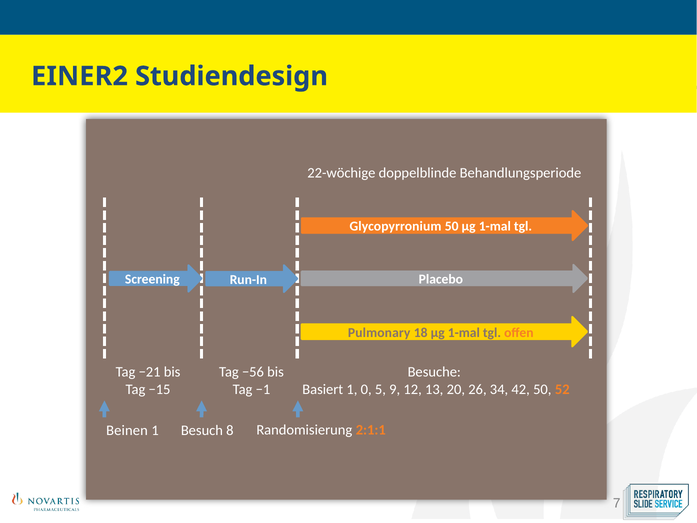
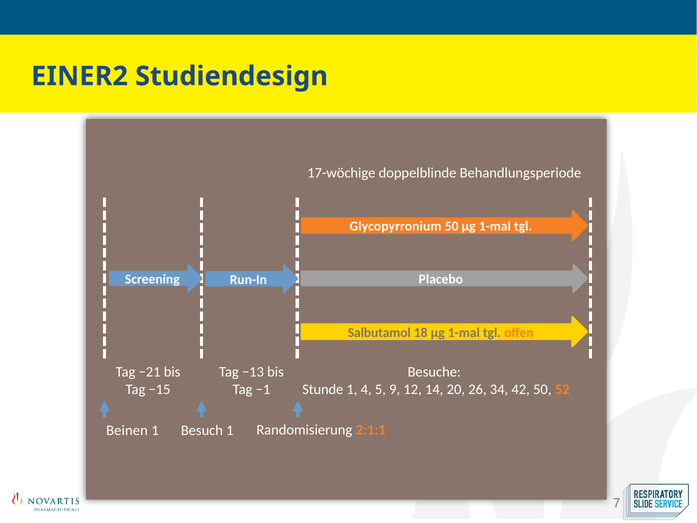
22-wöchige: 22-wöchige -> 17-wöchige
Pulmonary: Pulmonary -> Salbutamol
−56: −56 -> −13
Basiert: Basiert -> Stunde
0: 0 -> 4
13: 13 -> 14
Besuch 8: 8 -> 1
